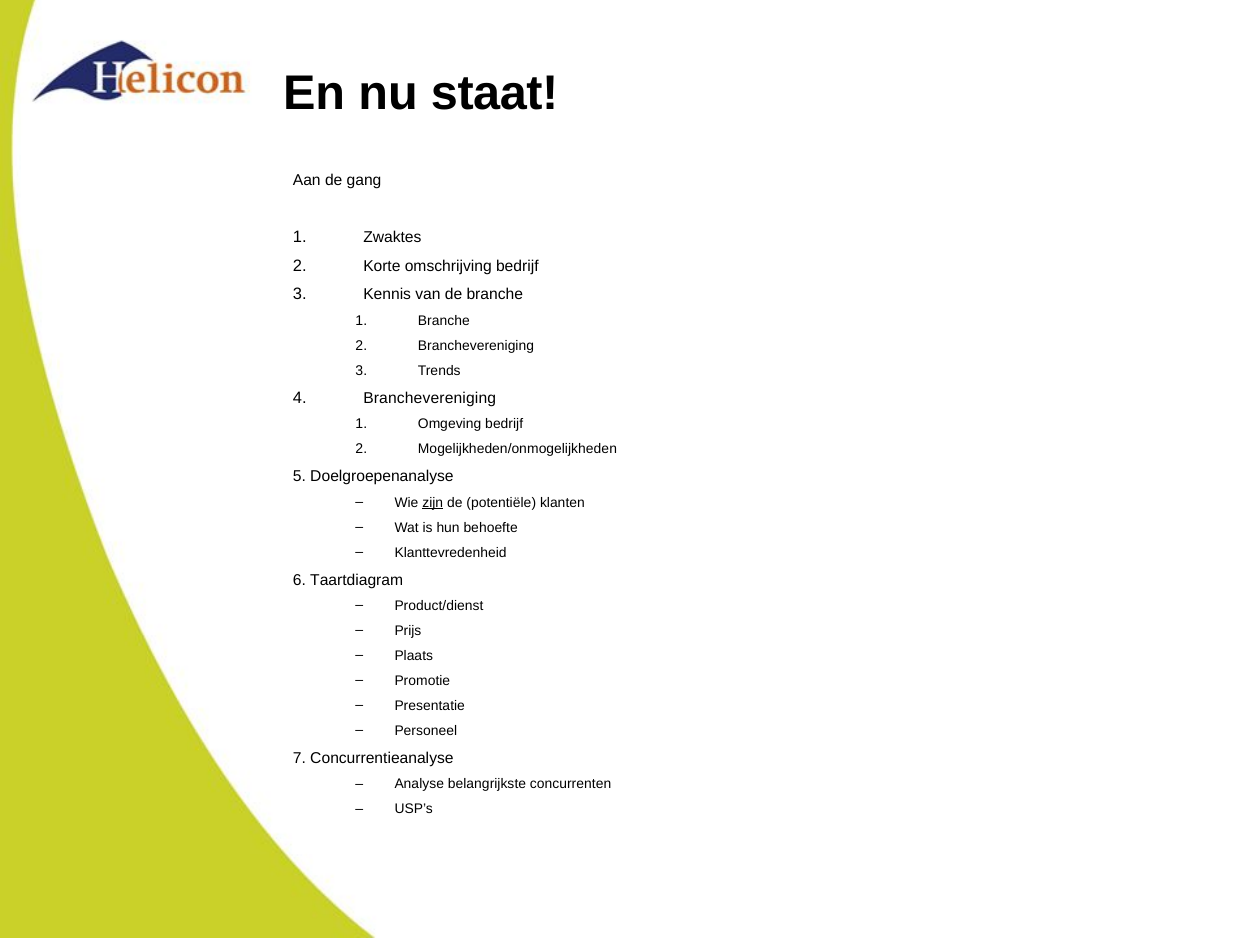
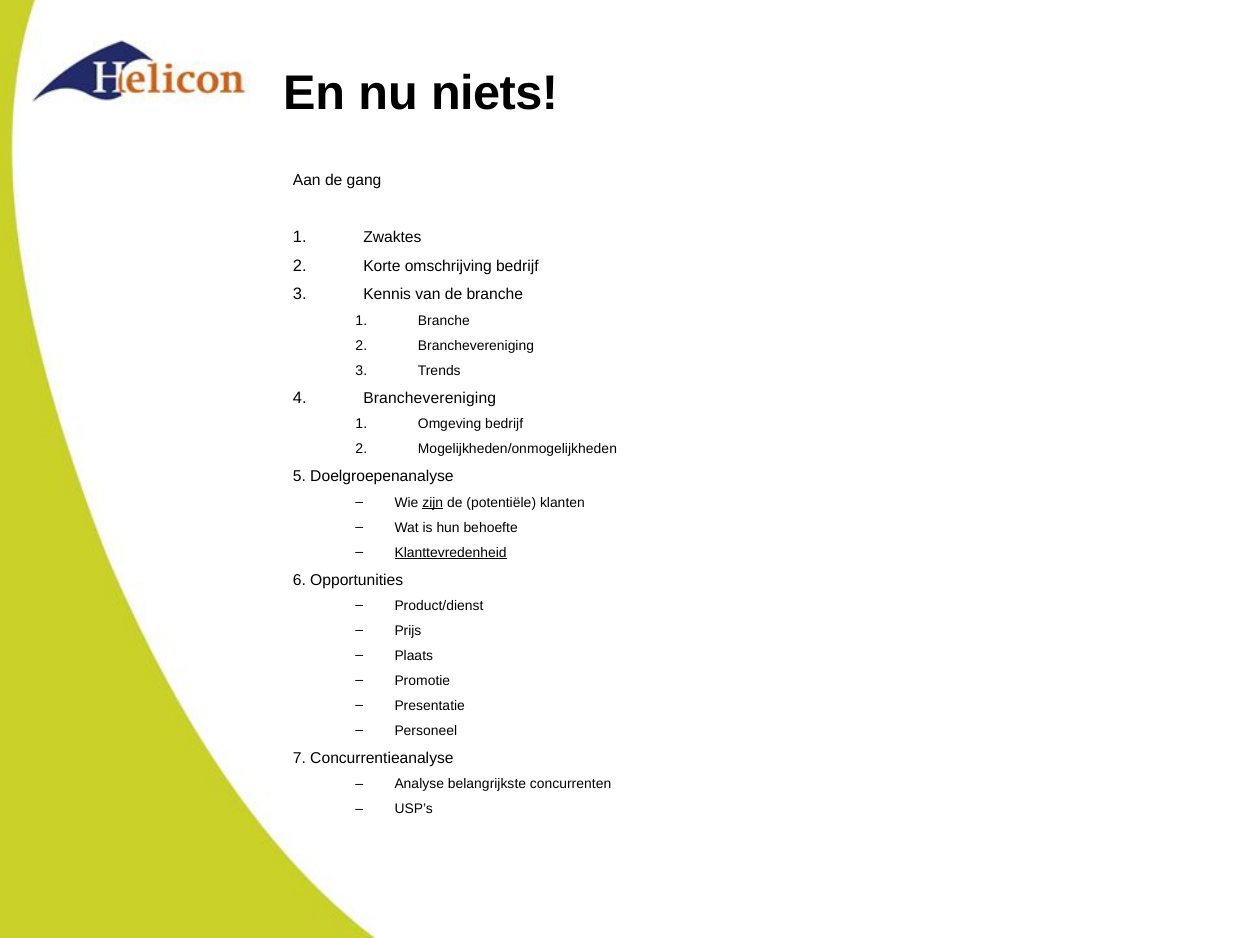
staat: staat -> niets
Klanttevredenheid underline: none -> present
Taartdiagram: Taartdiagram -> Opportunities
